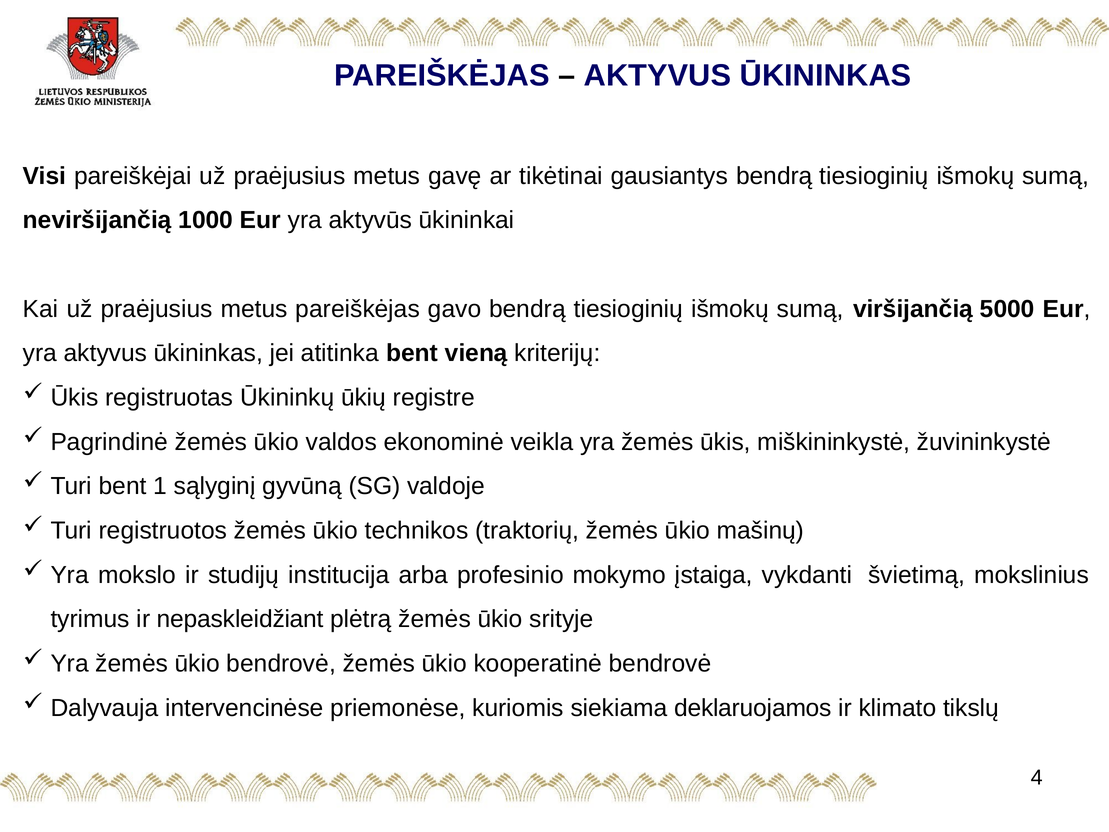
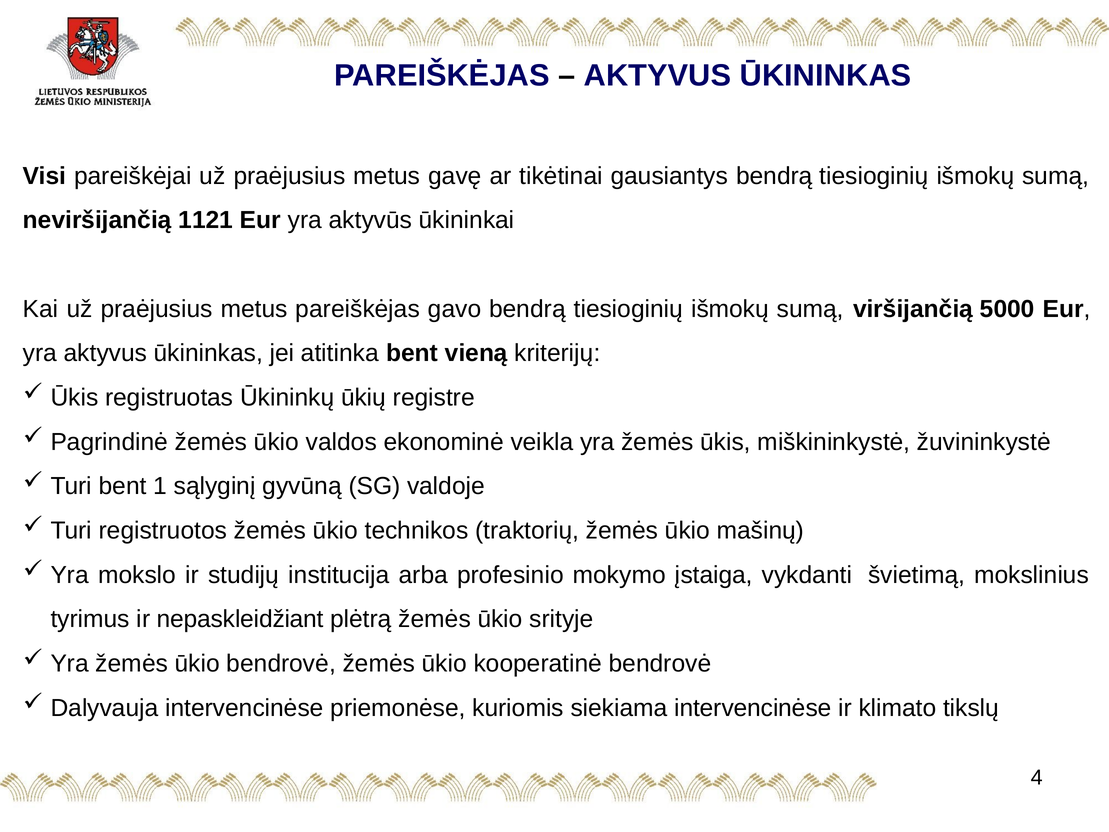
1000: 1000 -> 1121
siekiama deklaruojamos: deklaruojamos -> intervencinėse
